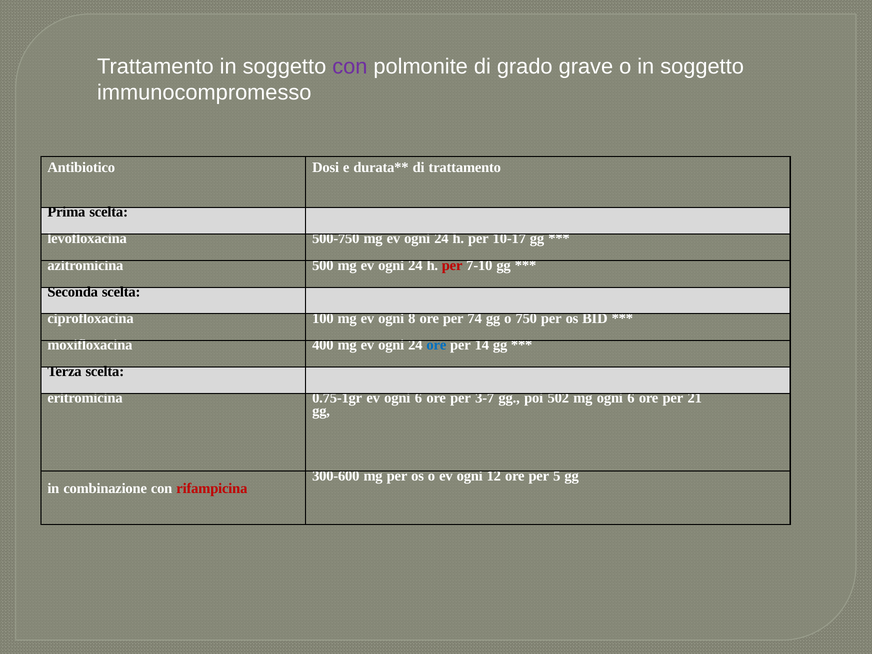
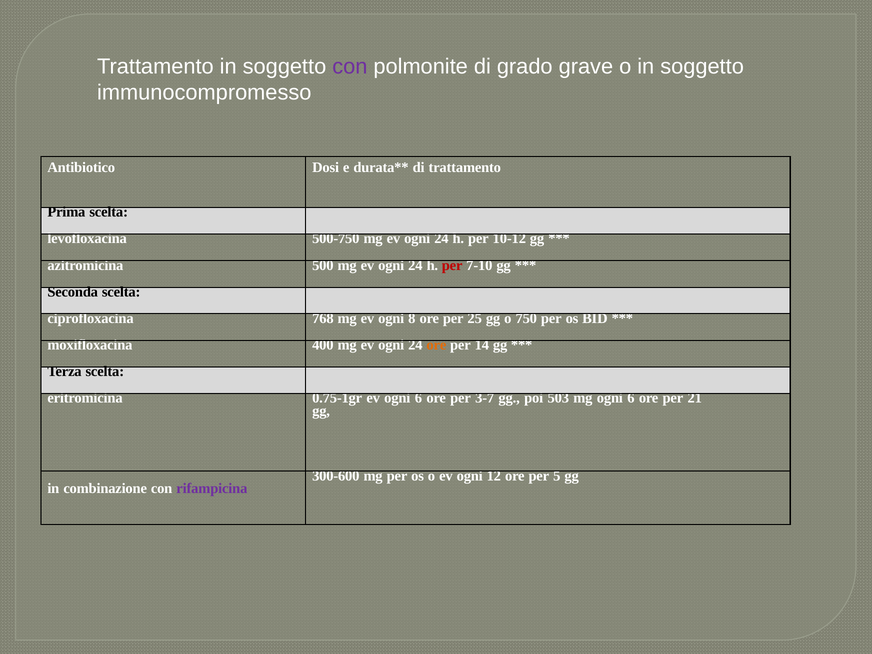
10-17: 10-17 -> 10-12
100: 100 -> 768
74: 74 -> 25
ore at (436, 345) colour: blue -> orange
502: 502 -> 503
rifampicina colour: red -> purple
